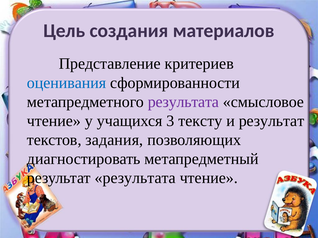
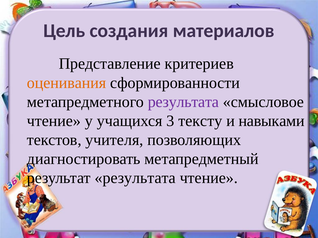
оценивания colour: blue -> orange
и результат: результат -> навыками
задания: задания -> учителя
